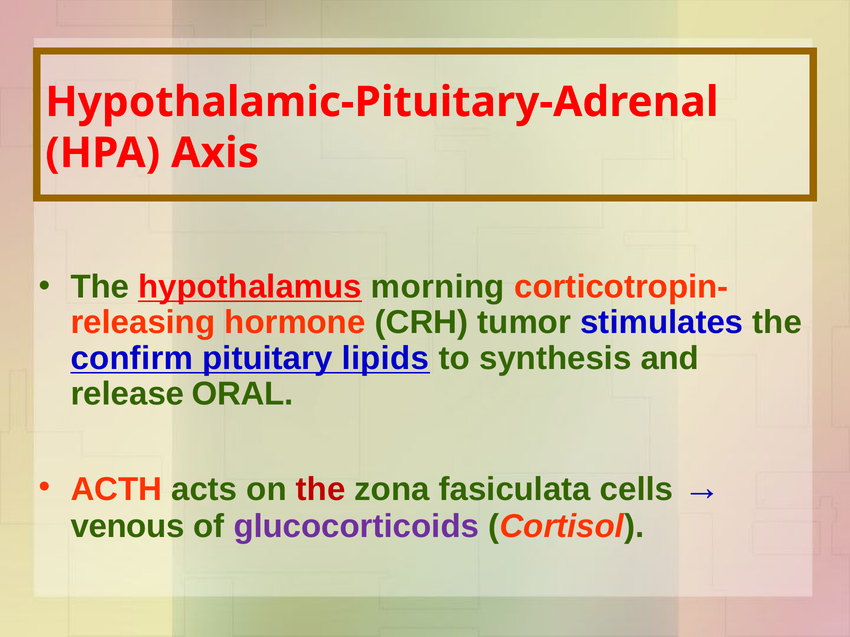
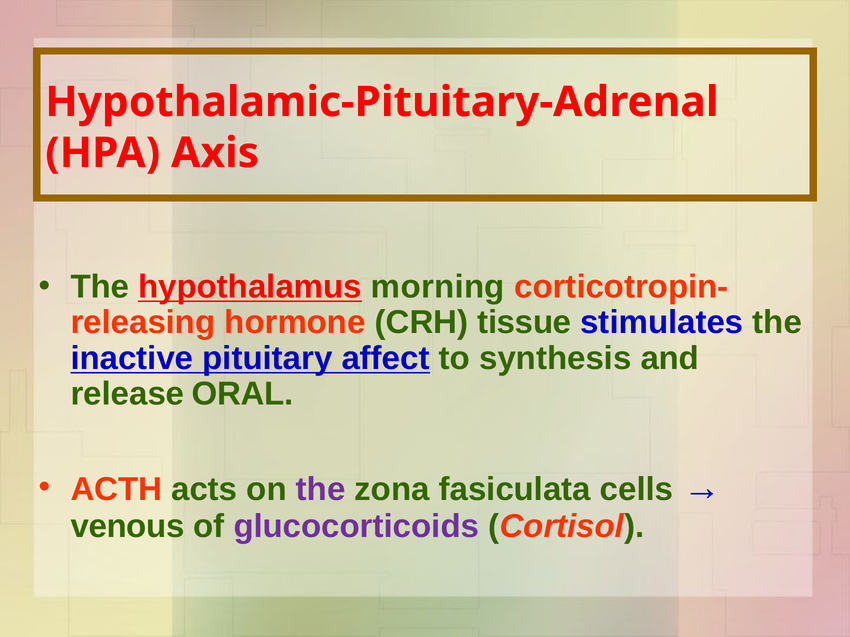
tumor: tumor -> tissue
confirm: confirm -> inactive
lipids: lipids -> affect
the at (321, 490) colour: red -> purple
